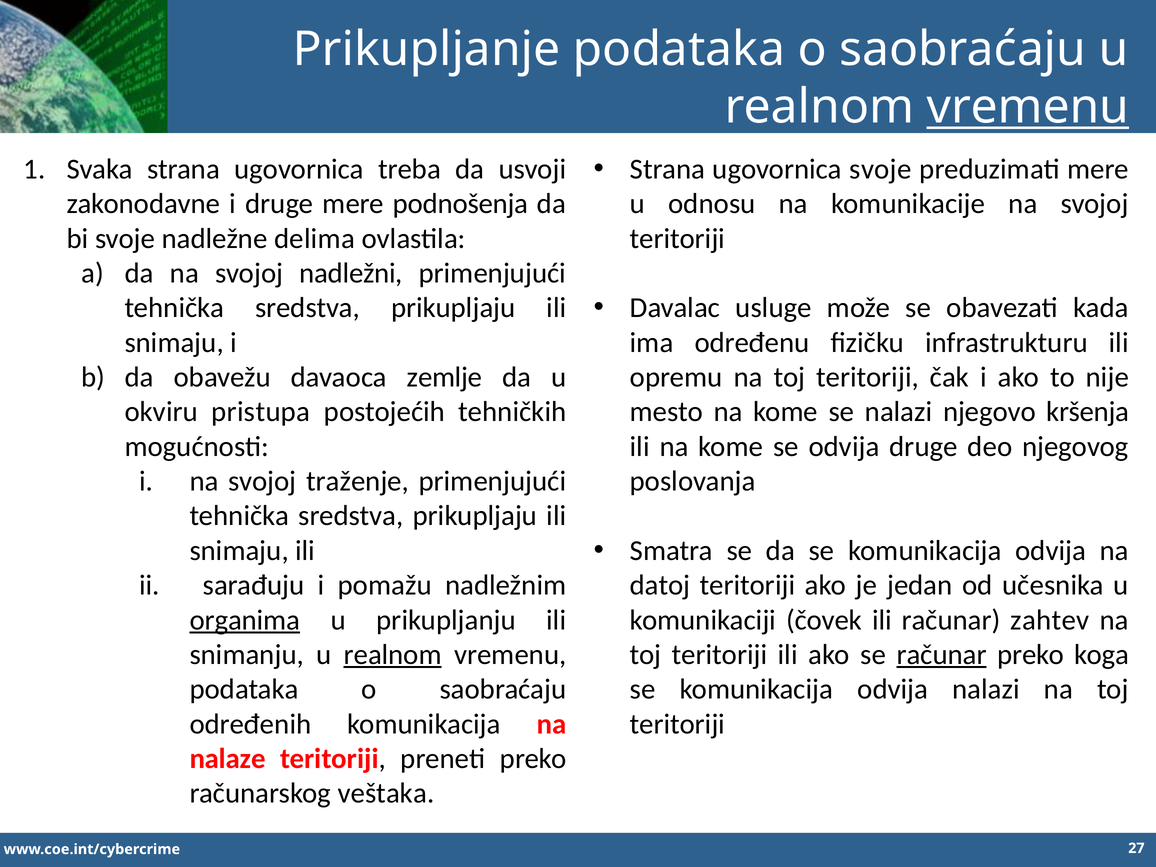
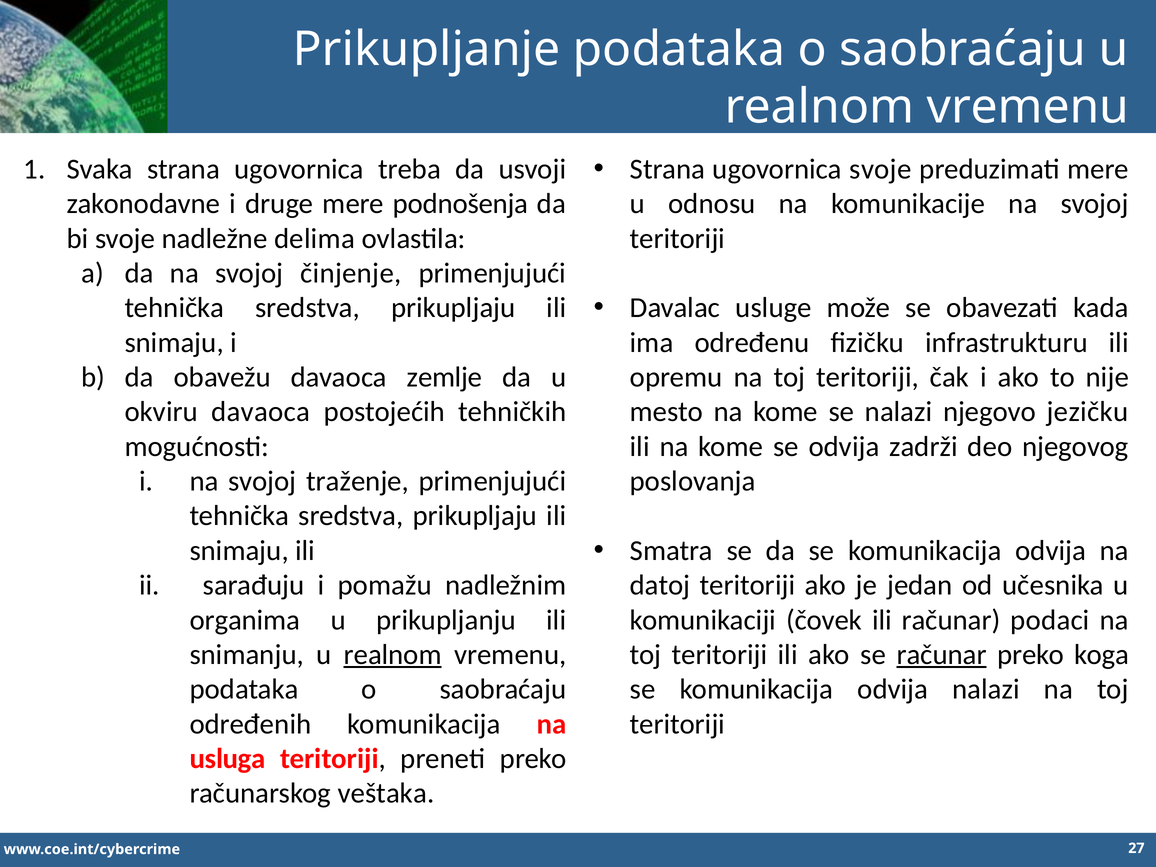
vremenu at (1028, 107) underline: present -> none
nadležni: nadležni -> činjenje
okviru pristupa: pristupa -> davaoca
kršenja: kršenja -> jezičku
odvija druge: druge -> zadrži
organima underline: present -> none
zahtev: zahtev -> podaci
nalaze: nalaze -> usluga
